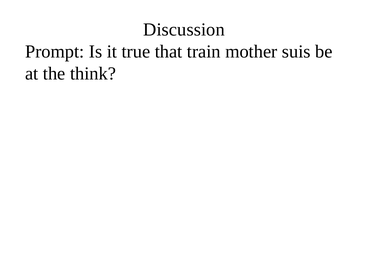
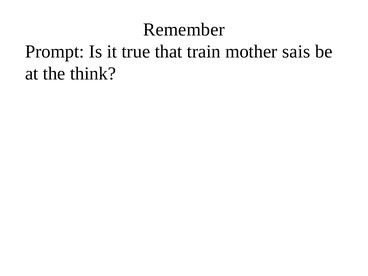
Discussion: Discussion -> Remember
suis: suis -> sais
